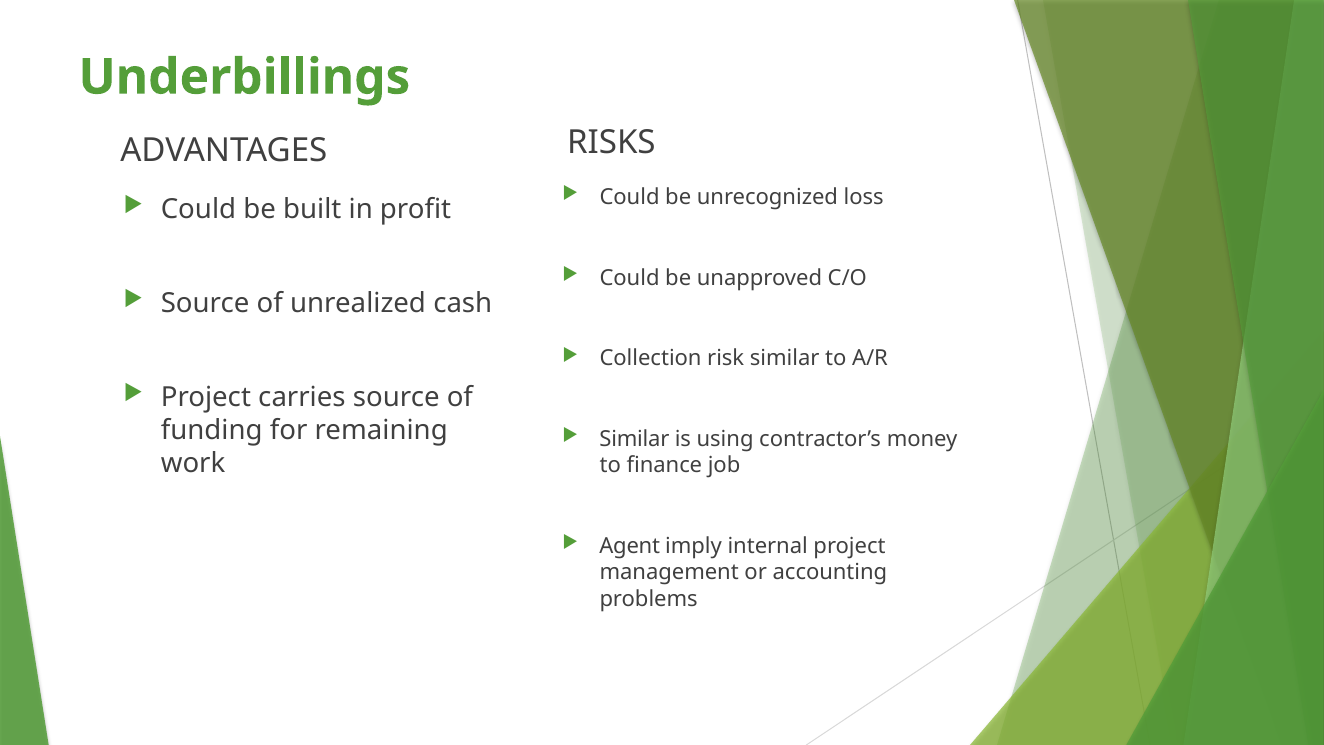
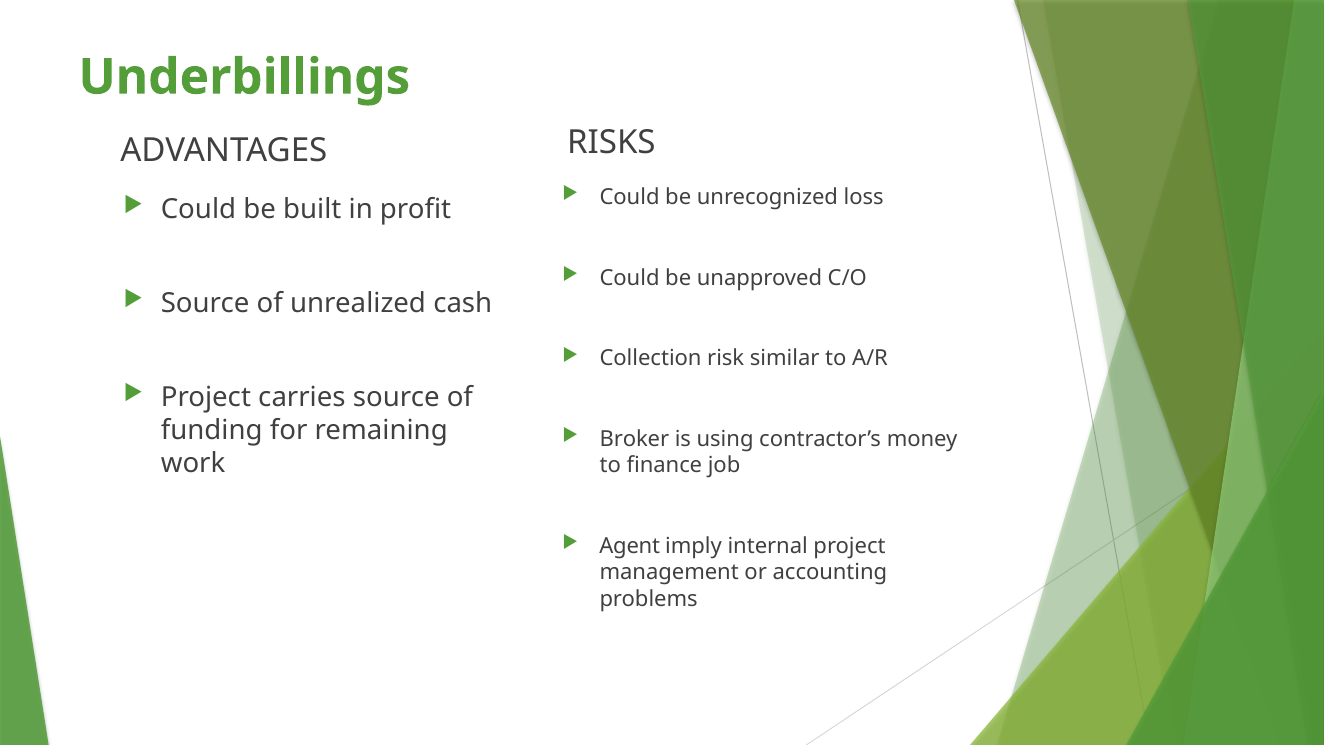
Similar at (634, 439): Similar -> Broker
